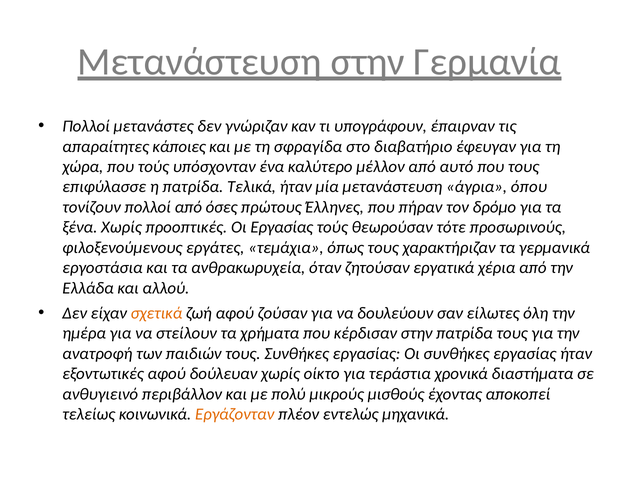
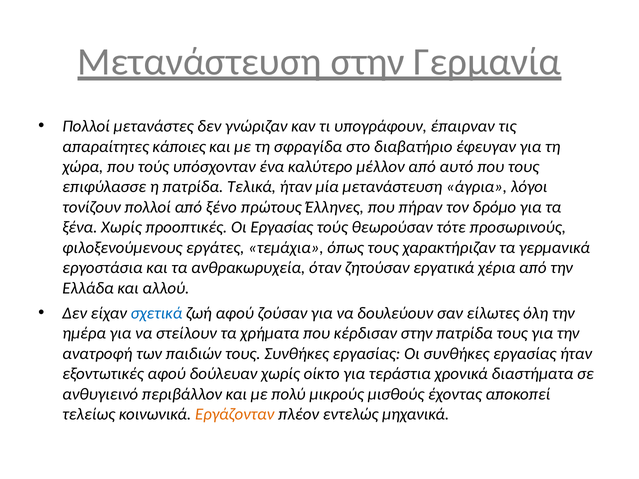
όπου: όπου -> λόγοι
όσες: όσες -> ξένο
σχετικά colour: orange -> blue
